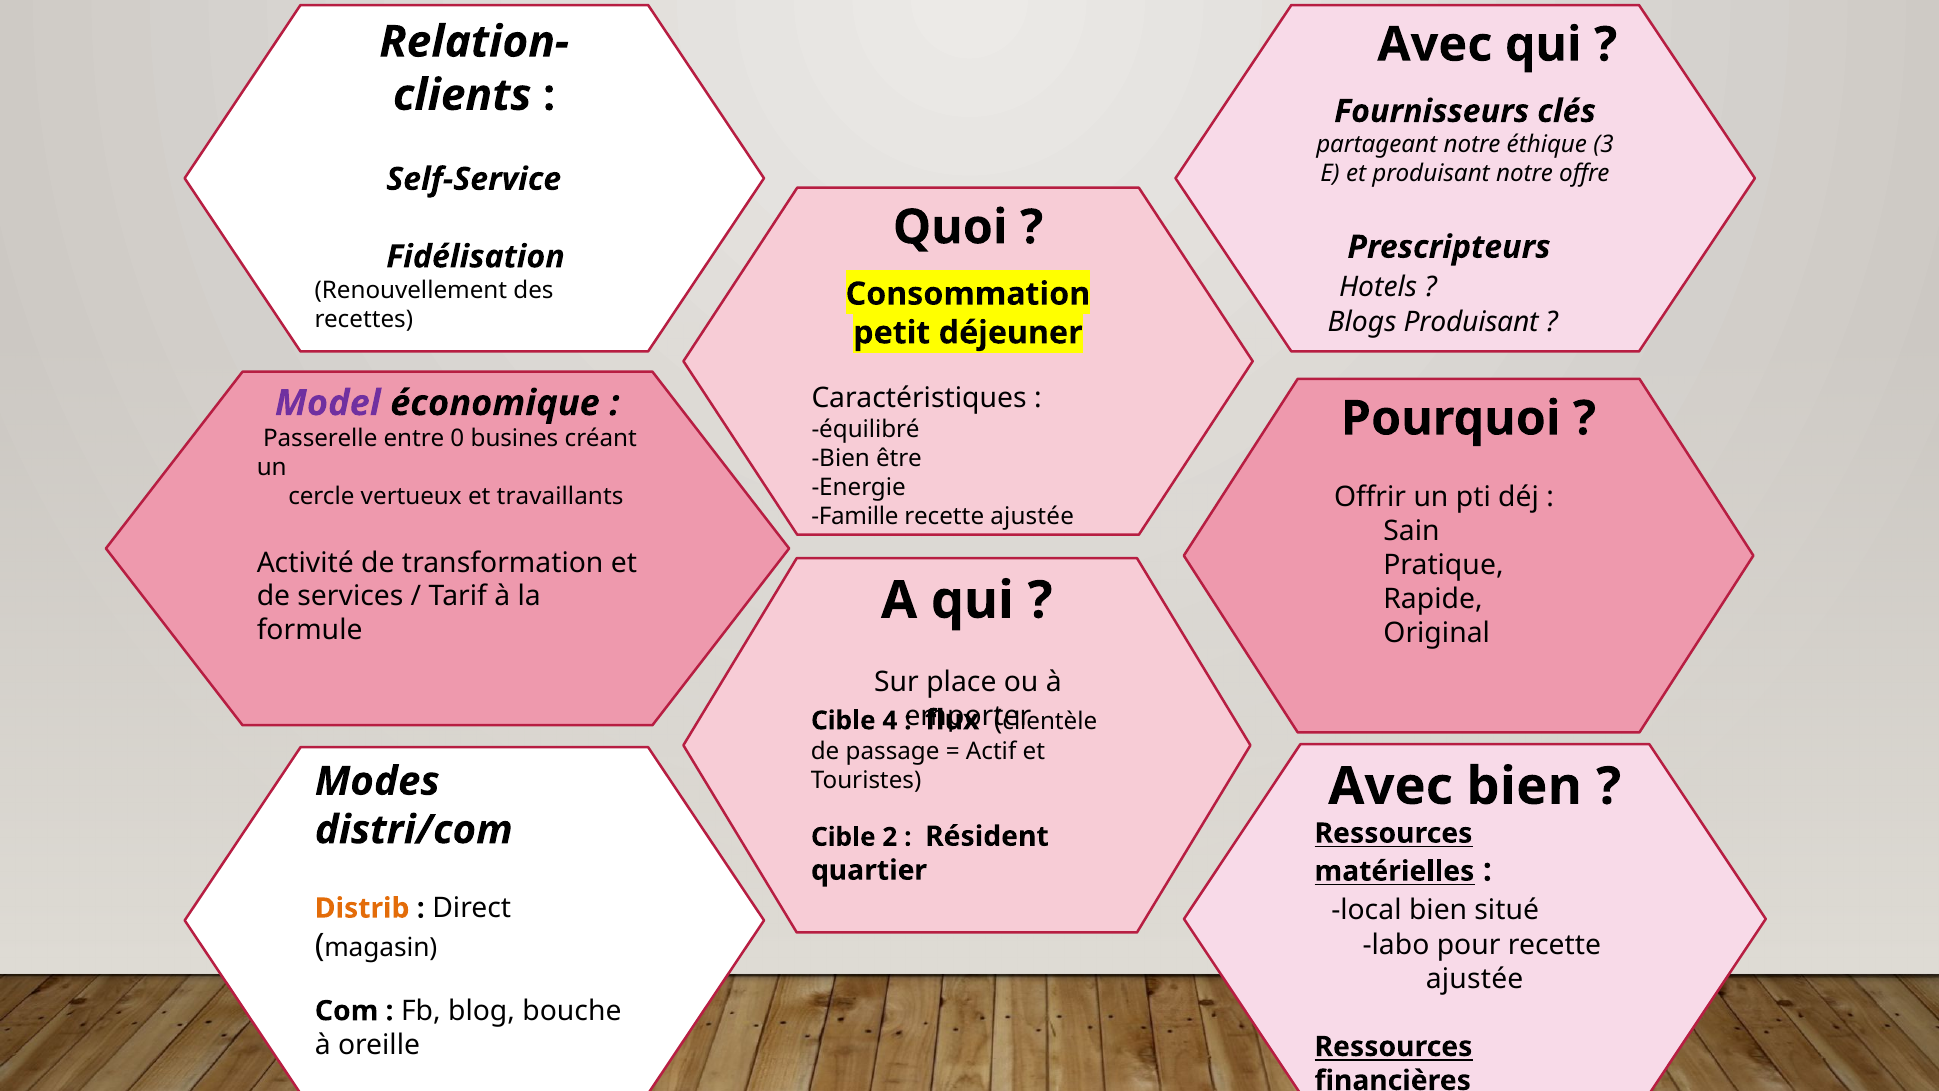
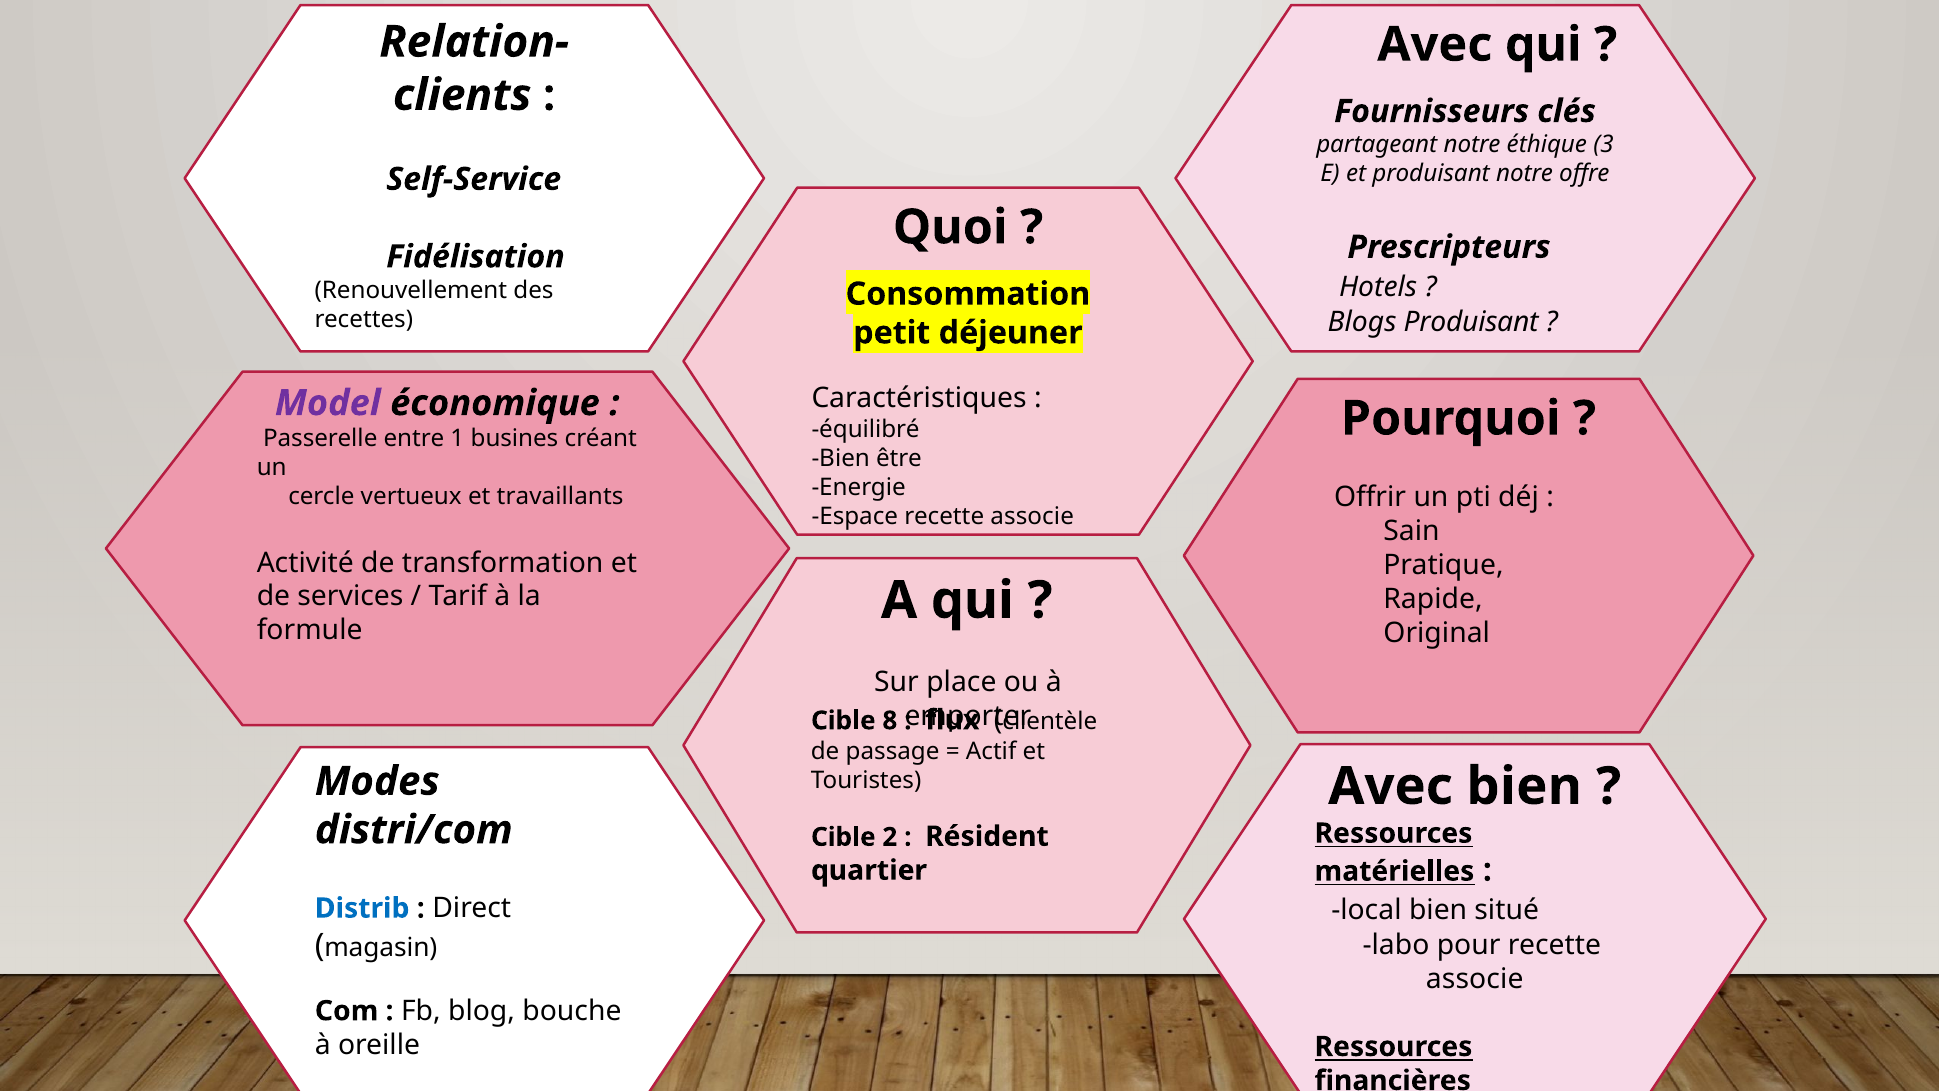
0: 0 -> 1
Famille: Famille -> Espace
ajustée at (1032, 516): ajustée -> associe
4: 4 -> 8
Distrib colour: orange -> blue
ajustée at (1475, 979): ajustée -> associe
